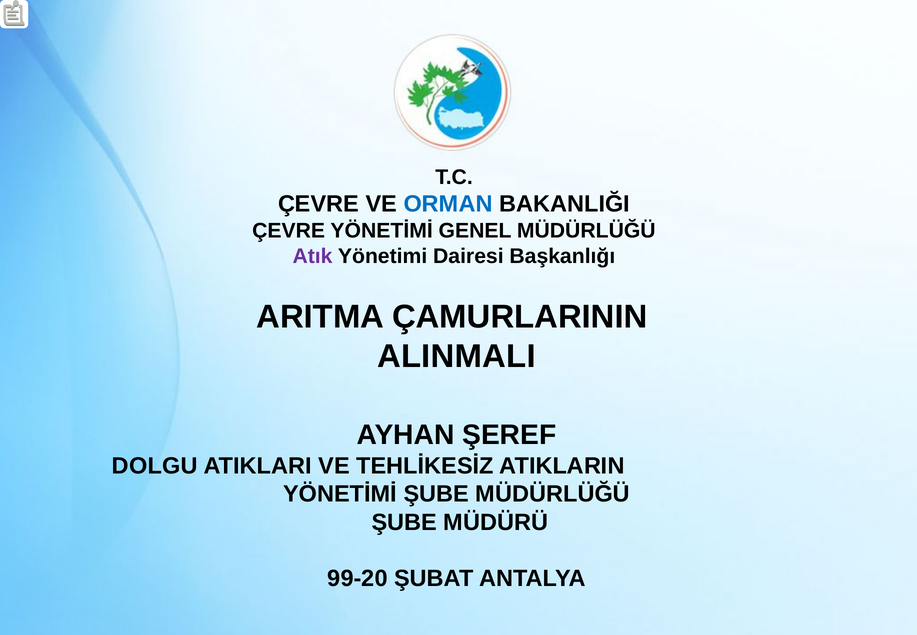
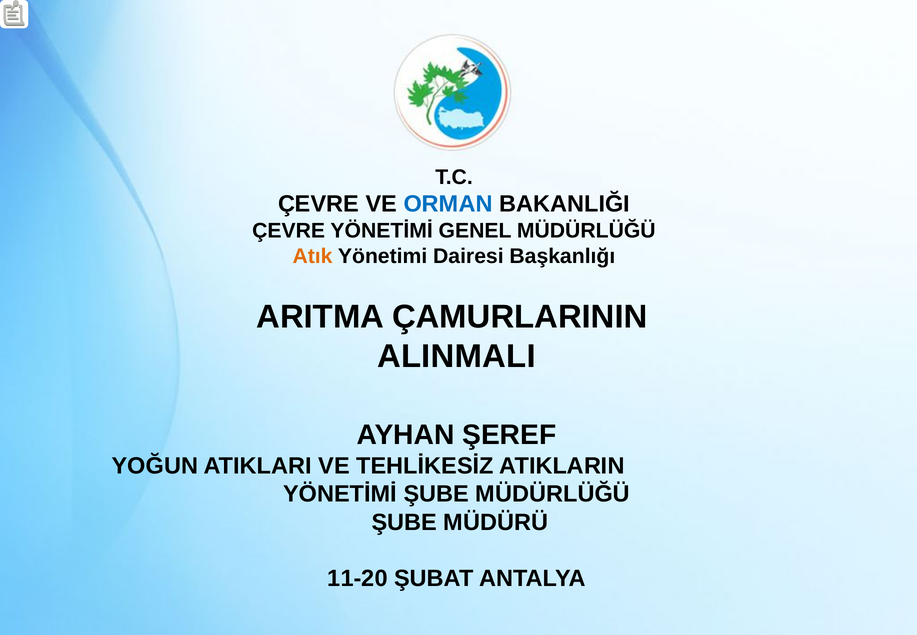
Atık colour: purple -> orange
DOLGU: DOLGU -> YOĞUN
99-20: 99-20 -> 11-20
